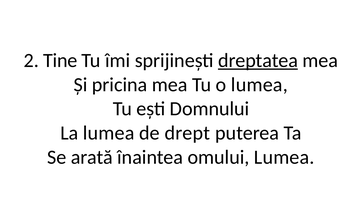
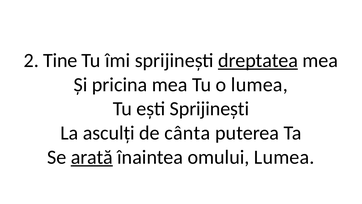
ești Domnului: Domnului -> Sprijinești
La lumea: lumea -> asculți
drept: drept -> cânta
arată underline: none -> present
